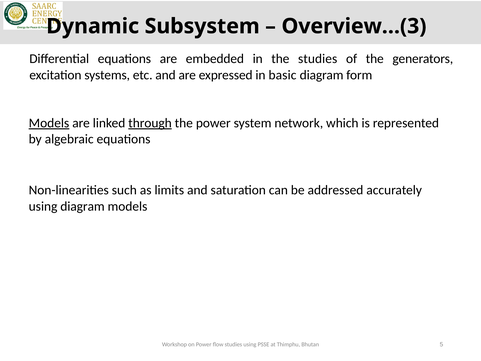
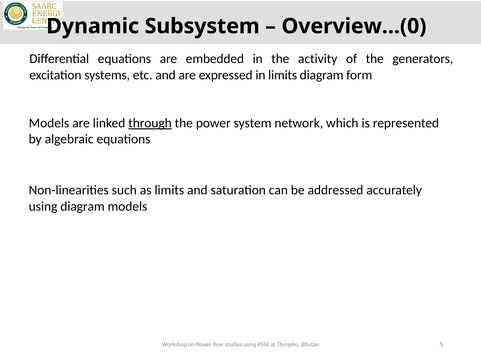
Overview…(3: Overview…(3 -> Overview…(0
the studies: studies -> activity
in basic: basic -> limits
Models at (49, 123) underline: present -> none
